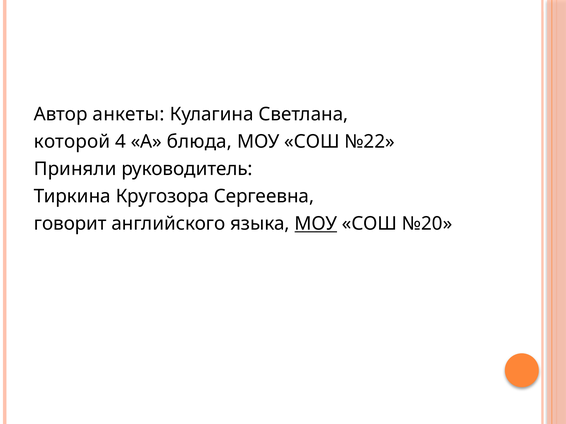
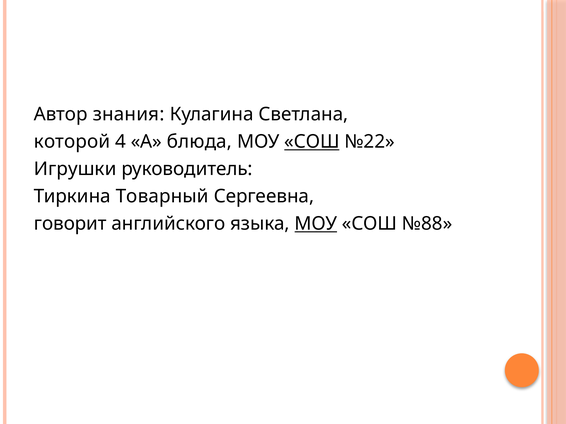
анкеты: анкеты -> знания
СОШ at (312, 142) underline: none -> present
Приняли: Приняли -> Игрушки
Кругозора: Кругозора -> Товарный
№20: №20 -> №88
